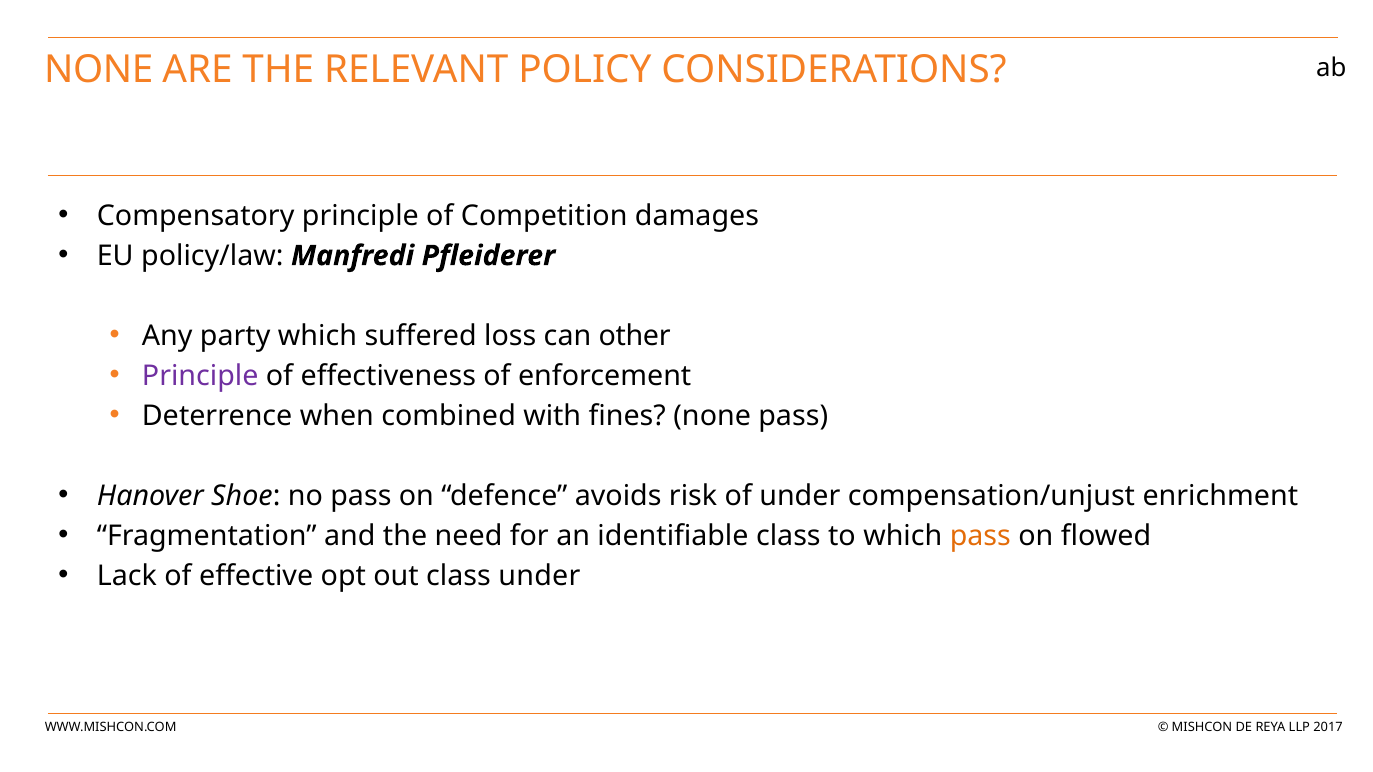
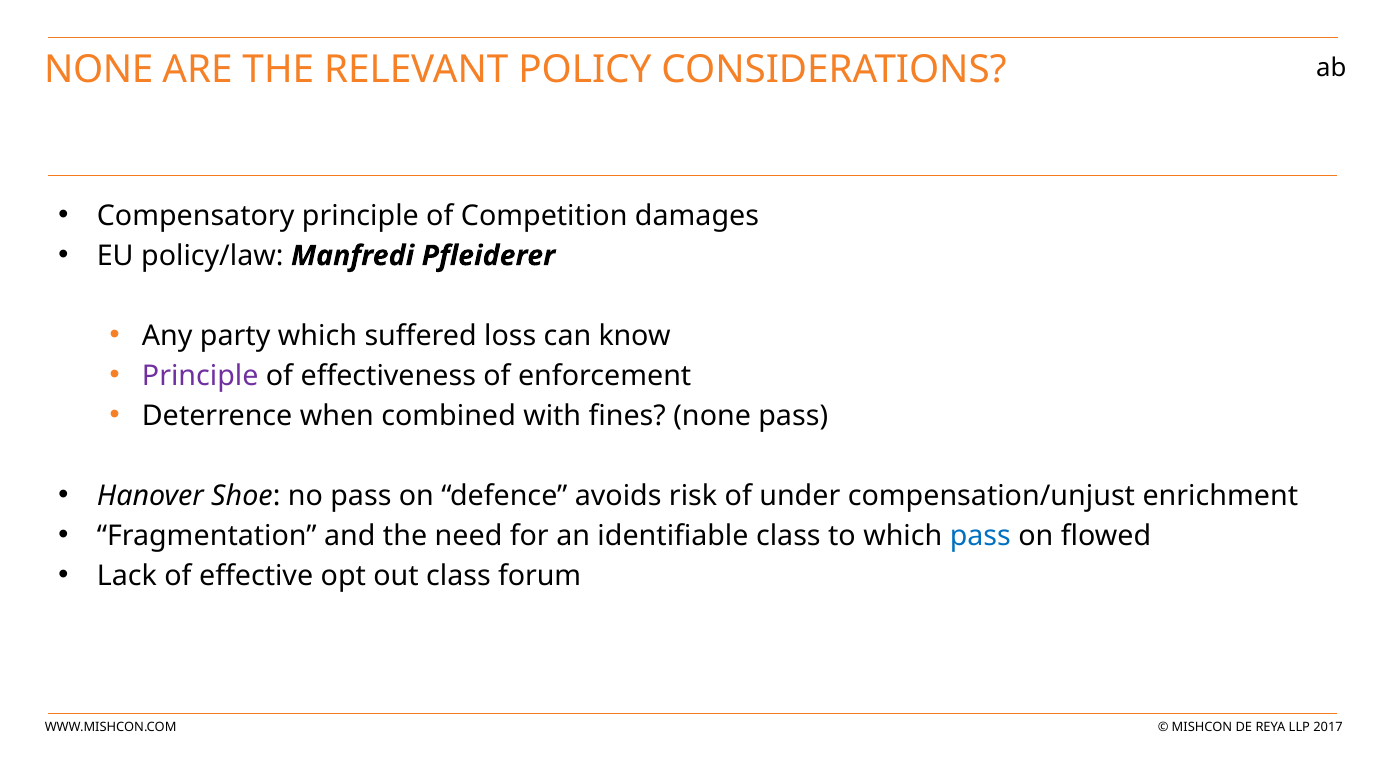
other: other -> know
pass at (980, 536) colour: orange -> blue
class under: under -> forum
